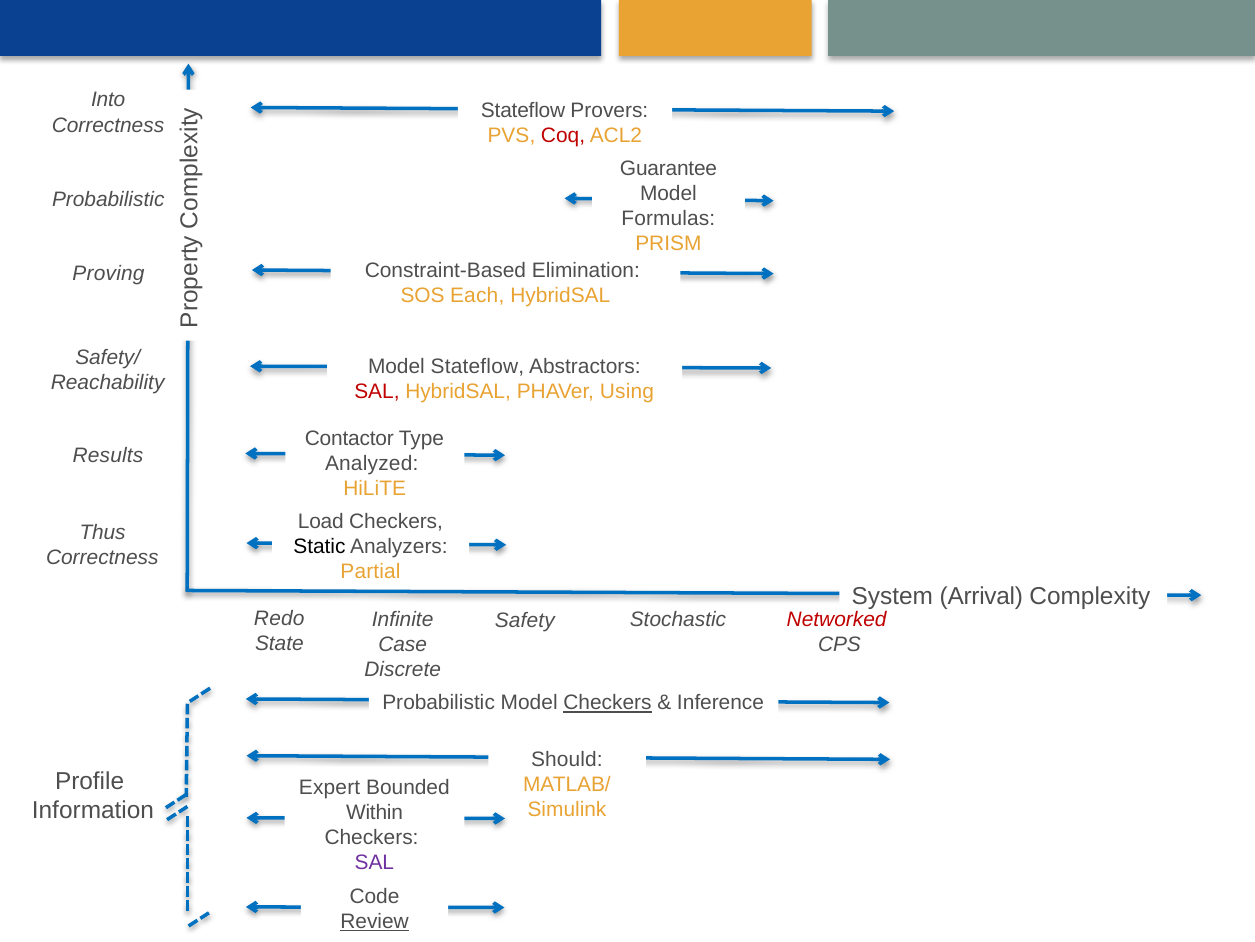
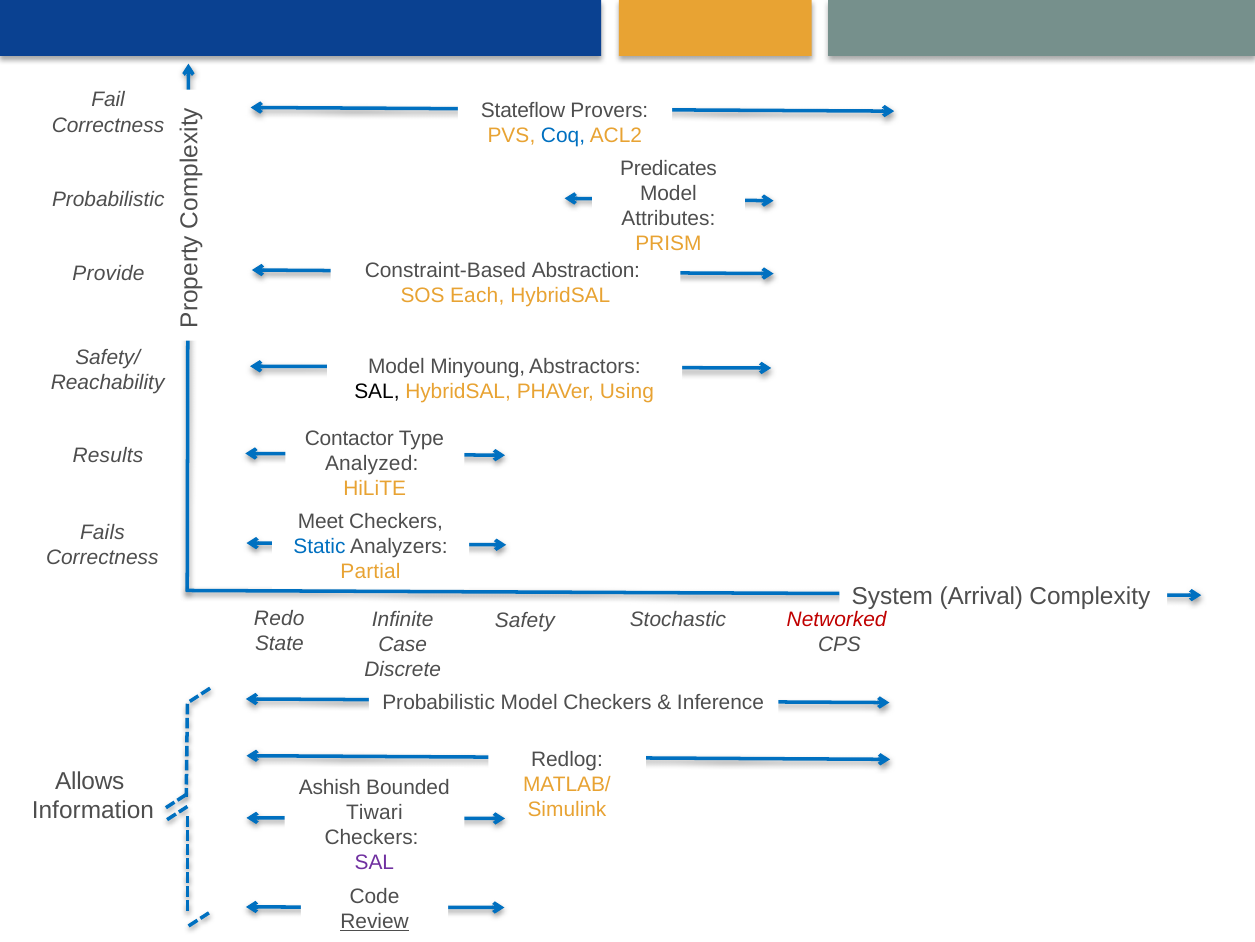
Into: Into -> Fail
Coq colour: red -> blue
Guarantee: Guarantee -> Predicates
Formulas: Formulas -> Attributes
Elimination: Elimination -> Abstraction
Proving: Proving -> Provide
Model Stateflow: Stateflow -> Minyoung
SAL at (377, 391) colour: red -> black
Load: Load -> Meet
Thus: Thus -> Fails
Static colour: black -> blue
Checkers at (607, 702) underline: present -> none
Should: Should -> Redlog
Profile: Profile -> Allows
Expert: Expert -> Ashish
Within: Within -> Tiwari
